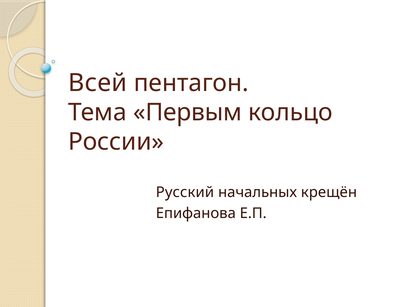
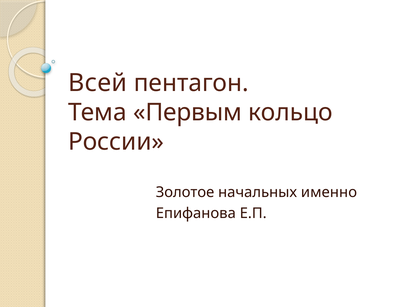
Русский: Русский -> Золотое
крещён: крещён -> именно
